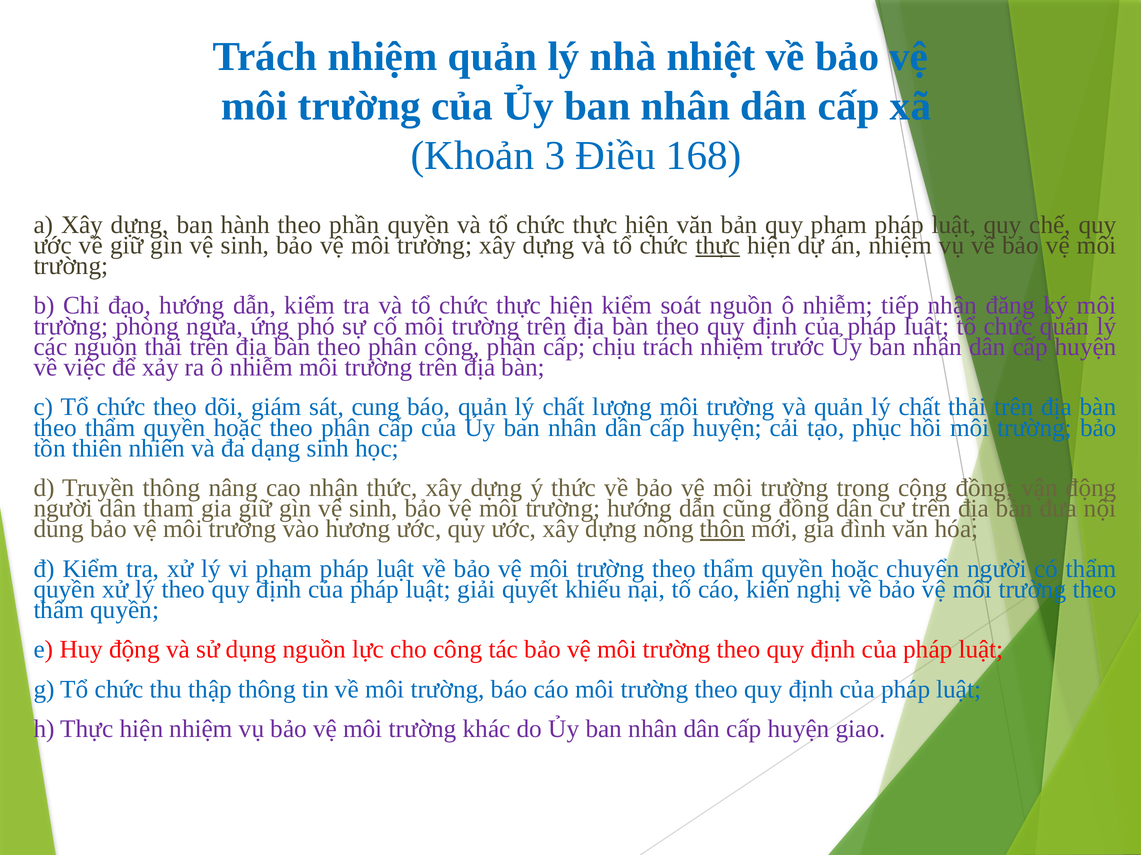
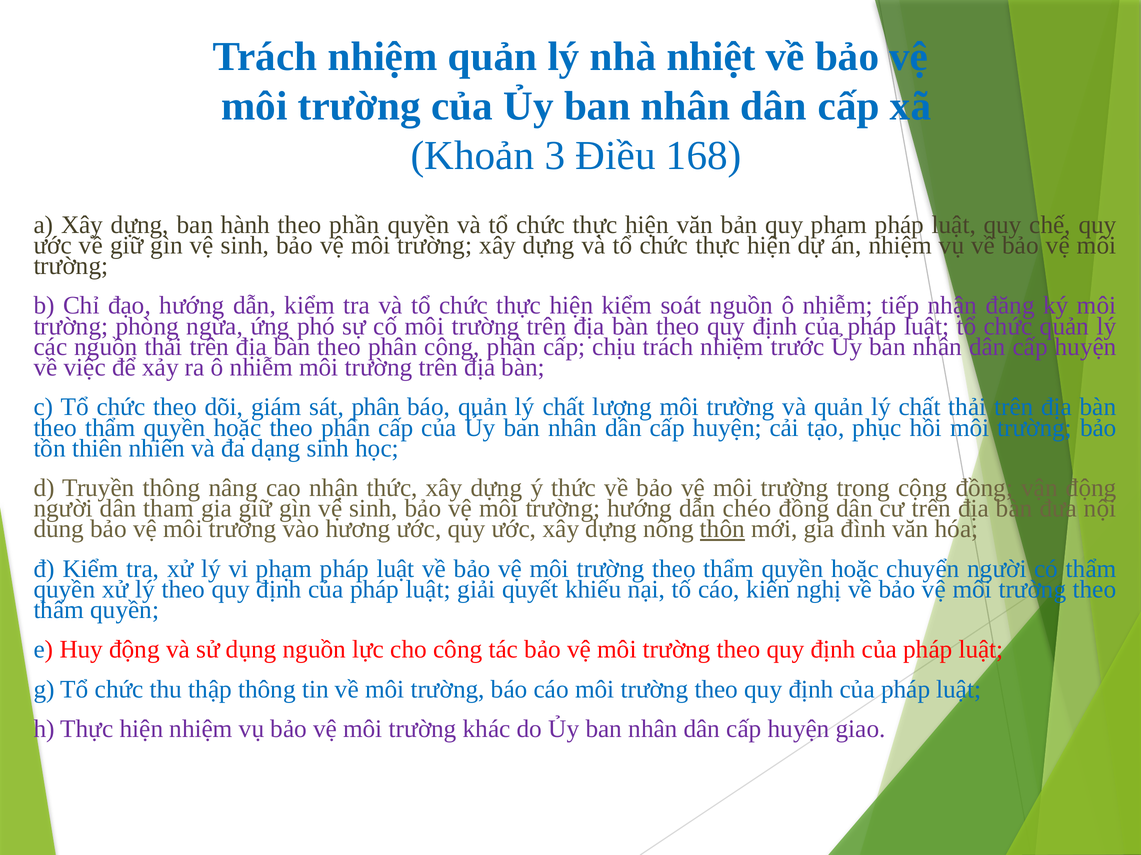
thực at (718, 246) underline: present -> none
sát cung: cung -> phân
cũng: cũng -> chéo
